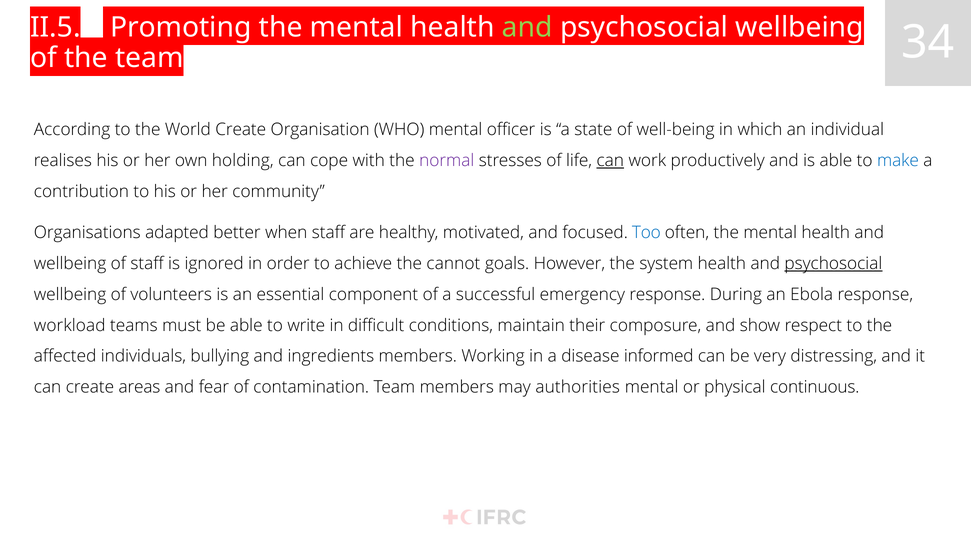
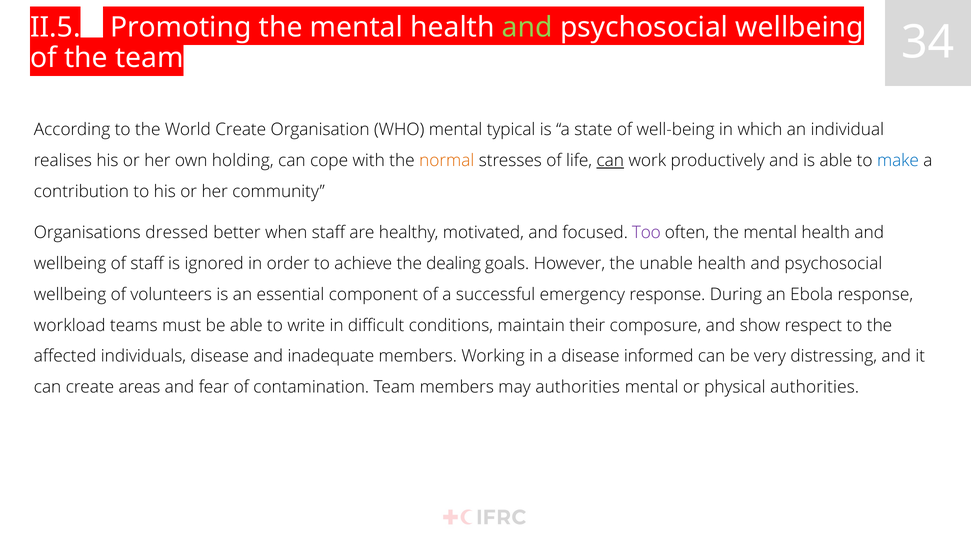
officer: officer -> typical
normal colour: purple -> orange
adapted: adapted -> dressed
Too colour: blue -> purple
cannot: cannot -> dealing
system: system -> unable
psychosocial at (833, 264) underline: present -> none
individuals bullying: bullying -> disease
ingredients: ingredients -> inadequate
physical continuous: continuous -> authorities
